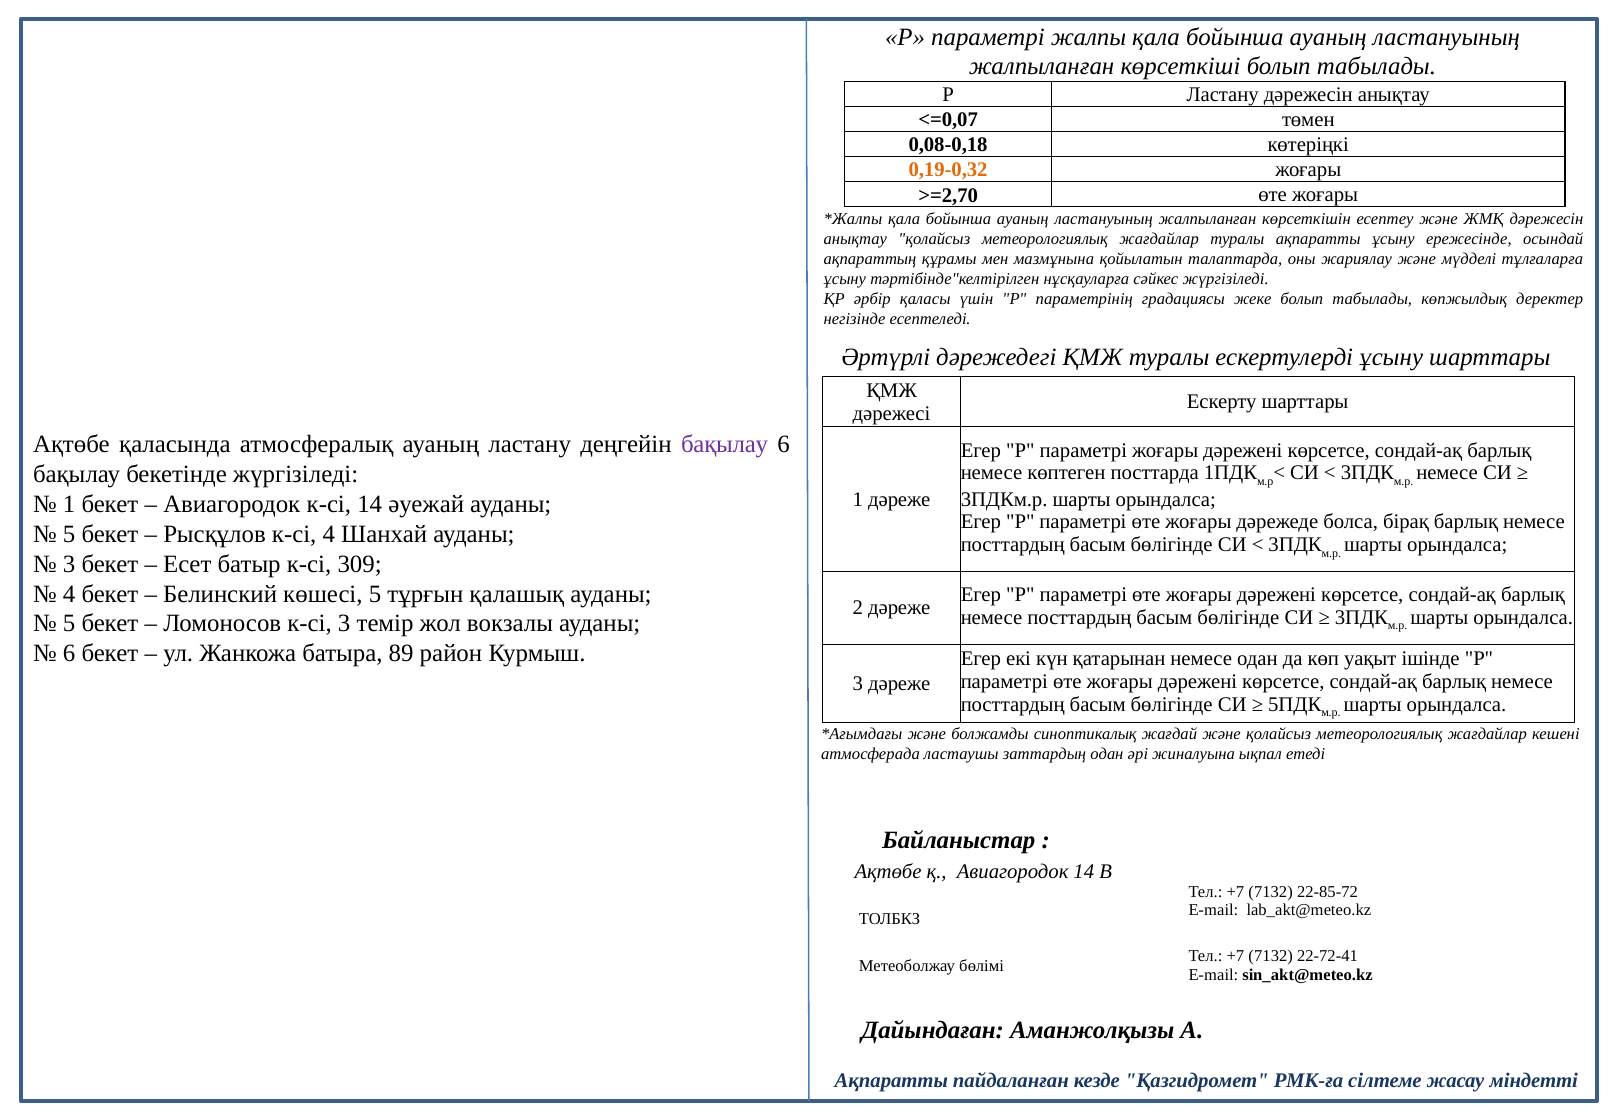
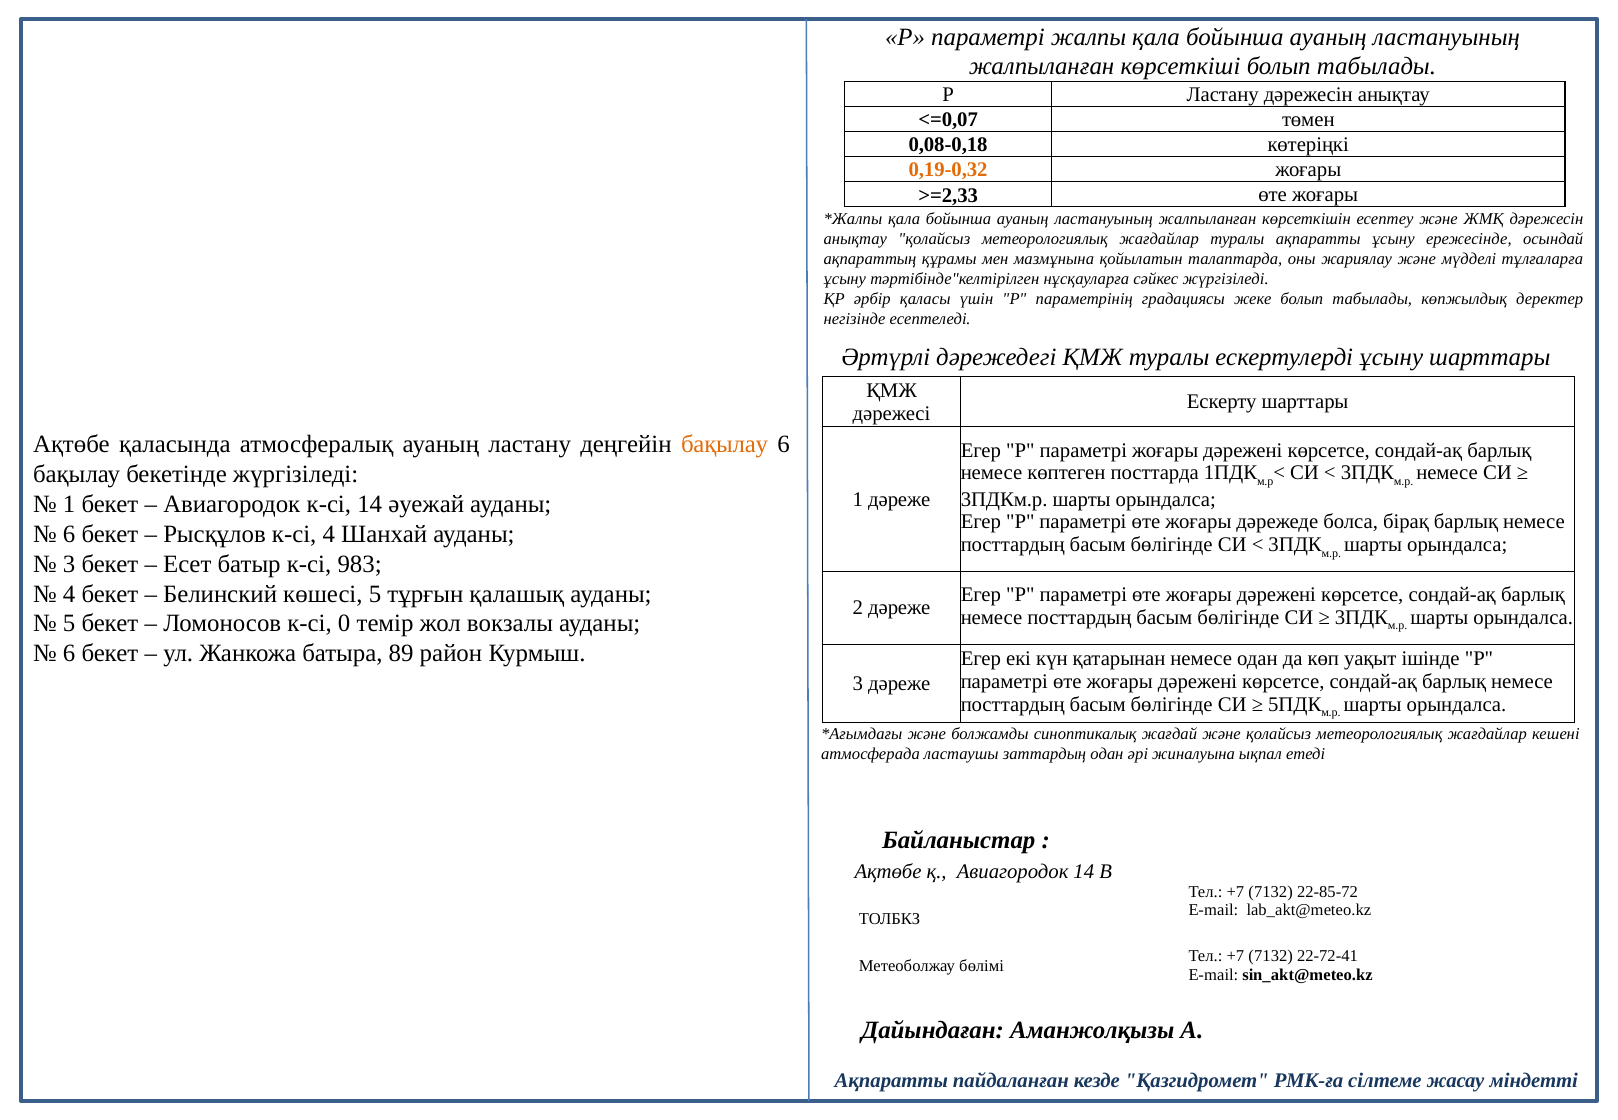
>=2,70: >=2,70 -> >=2,33
бақылау at (725, 445) colour: purple -> orange
5 at (69, 534): 5 -> 6
309: 309 -> 983
к-сі 3: 3 -> 0
